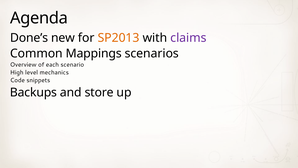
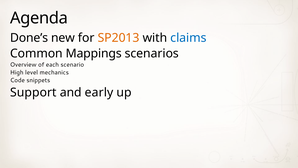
claims colour: purple -> blue
Backups: Backups -> Support
store: store -> early
